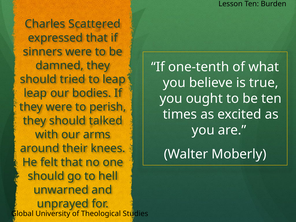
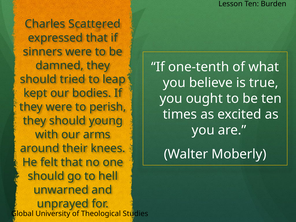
leap at (35, 93): leap -> kept
talked: talked -> young
